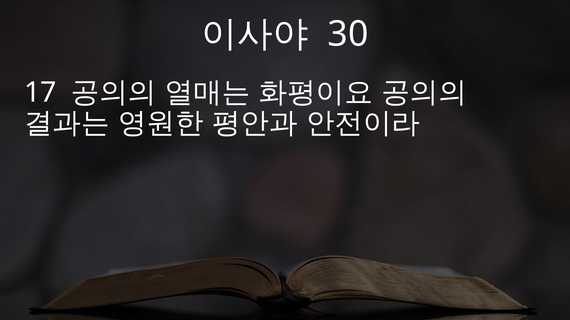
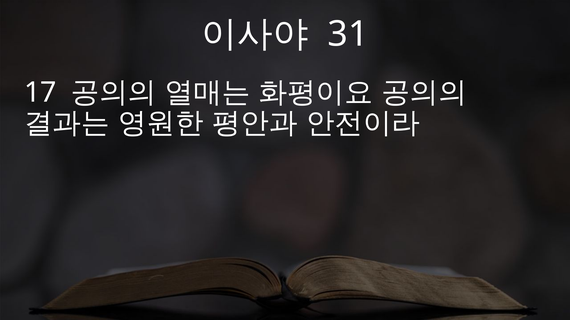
30: 30 -> 31
